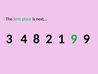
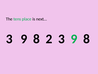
4 at (24, 39): 4 -> 9
2 1: 1 -> 3
9 at (87, 39): 9 -> 8
